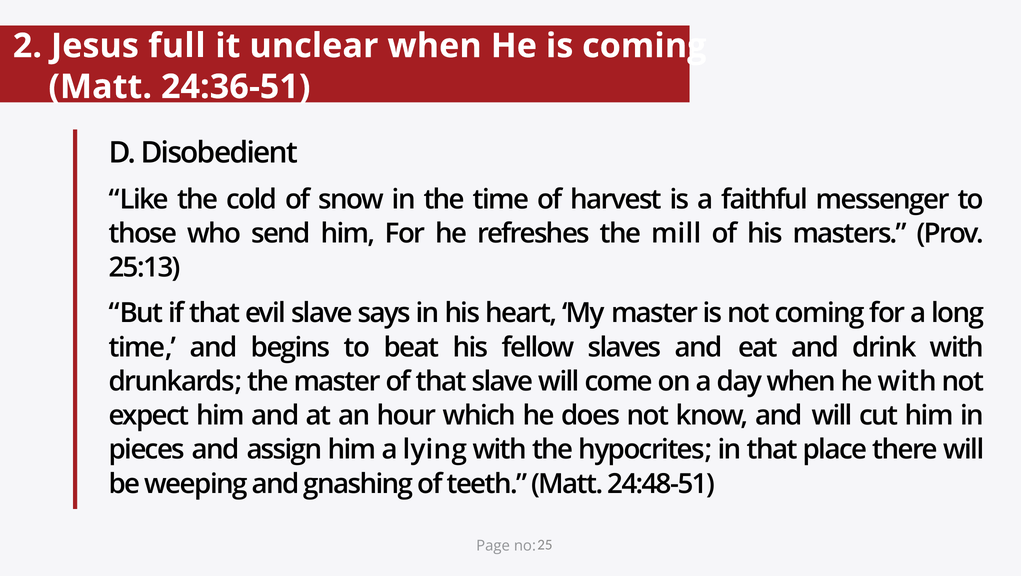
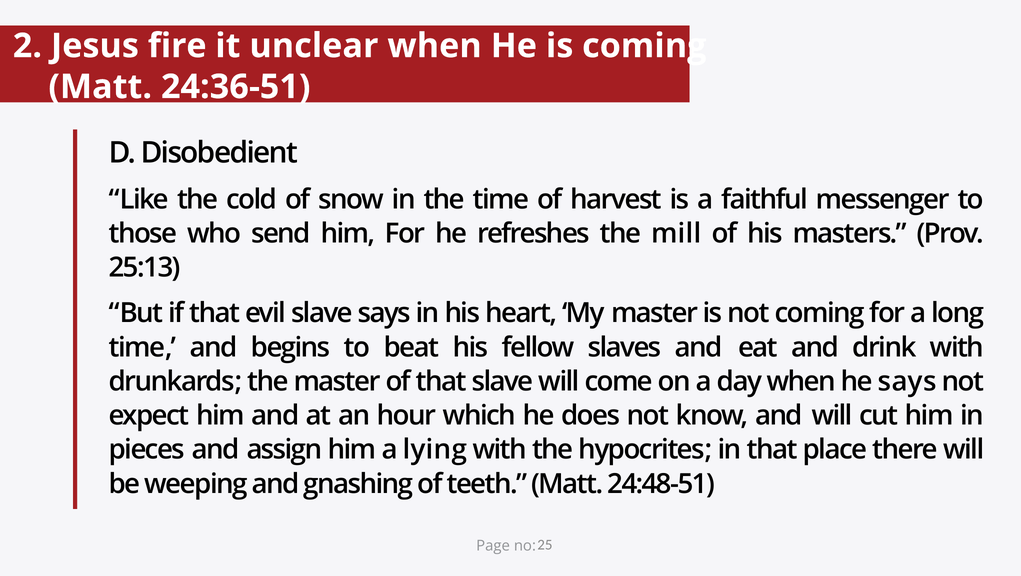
full: full -> fire
he with: with -> says
